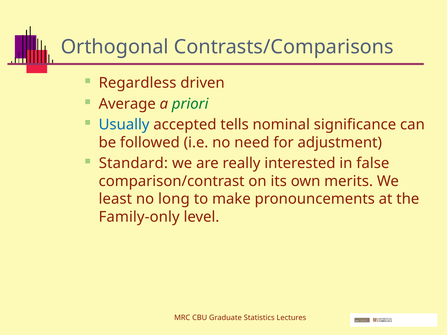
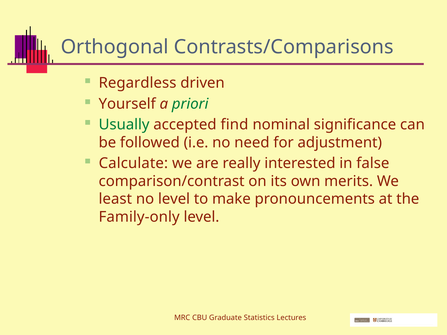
Average: Average -> Yourself
Usually colour: blue -> green
tells: tells -> find
Standard: Standard -> Calculate
no long: long -> level
